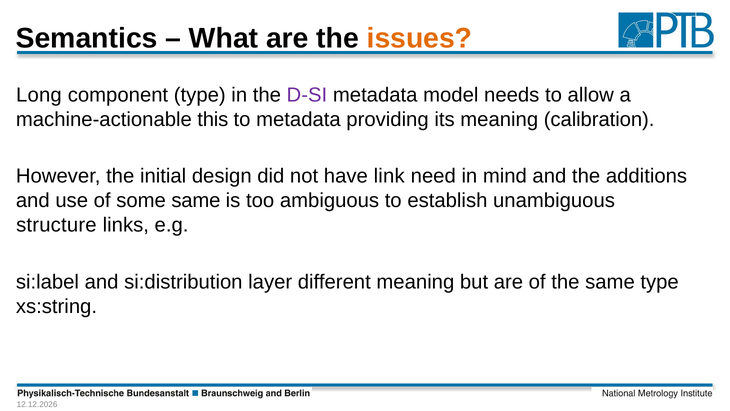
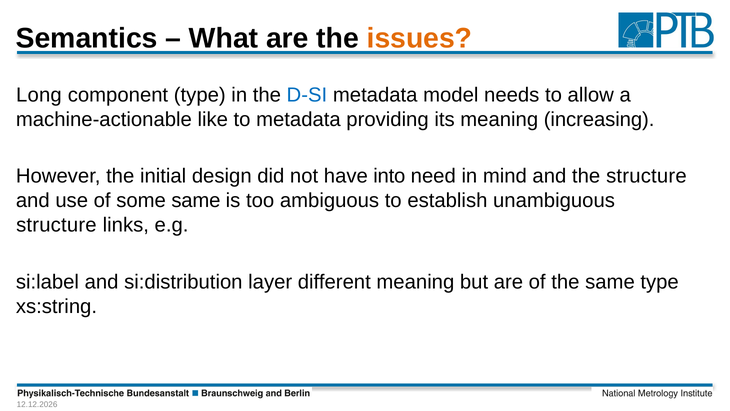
D-SI colour: purple -> blue
this: this -> like
calibration: calibration -> increasing
link: link -> into
the additions: additions -> structure
